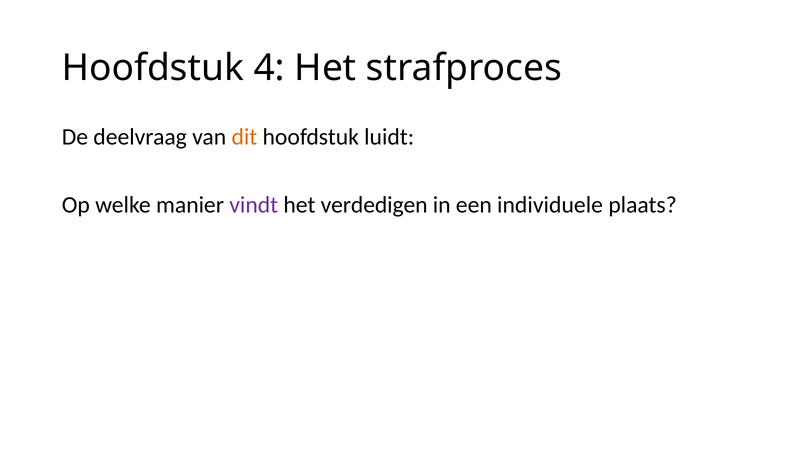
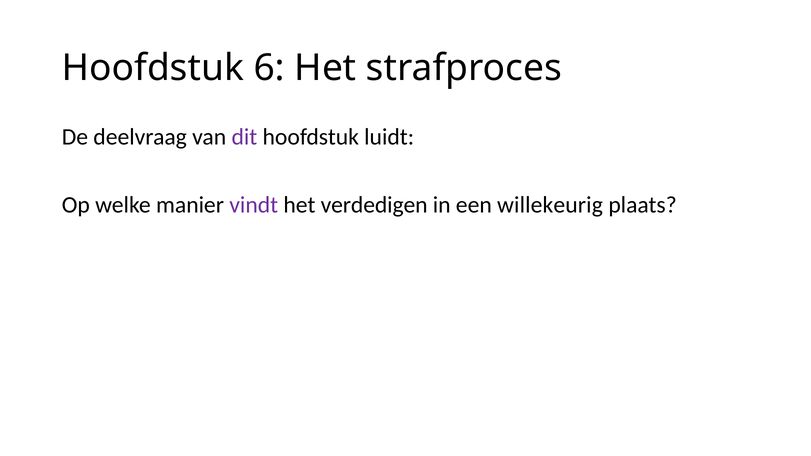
4: 4 -> 6
dit colour: orange -> purple
individuele: individuele -> willekeurig
